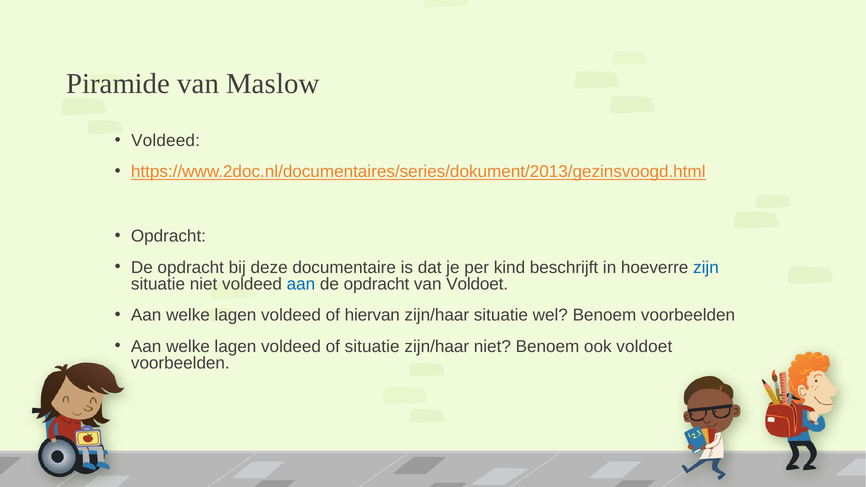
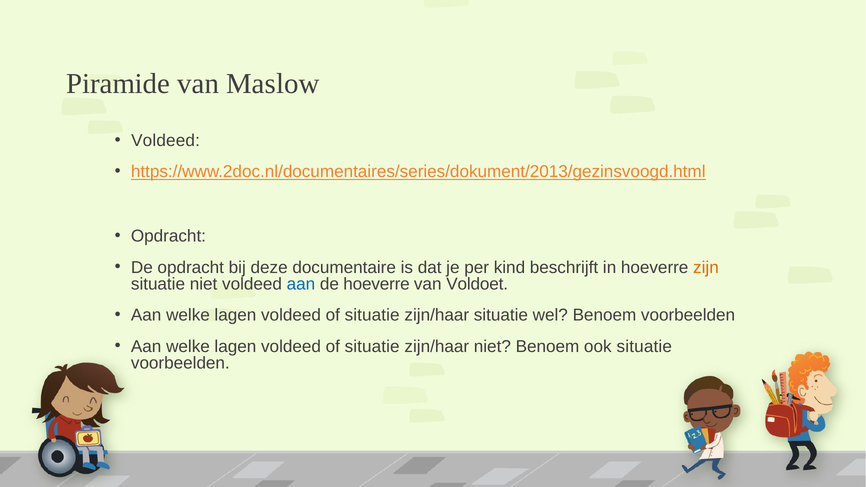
zijn colour: blue -> orange
opdracht at (377, 284): opdracht -> hoeverre
hiervan at (372, 315): hiervan -> situatie
ook voldoet: voldoet -> situatie
